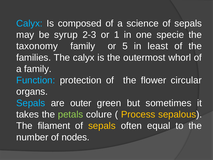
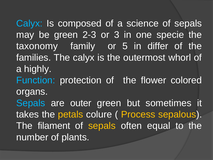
be syrup: syrup -> green
1: 1 -> 3
least: least -> differ
a family: family -> highly
circular: circular -> colored
petals colour: light green -> yellow
nodes: nodes -> plants
